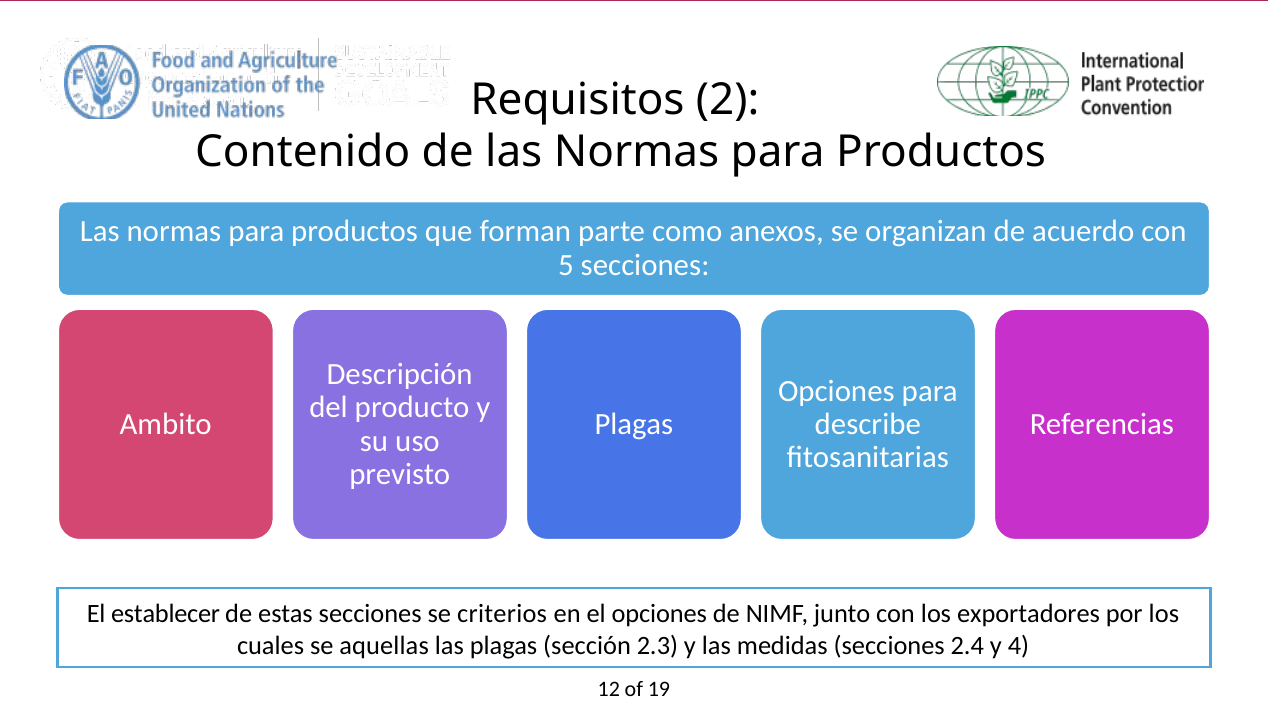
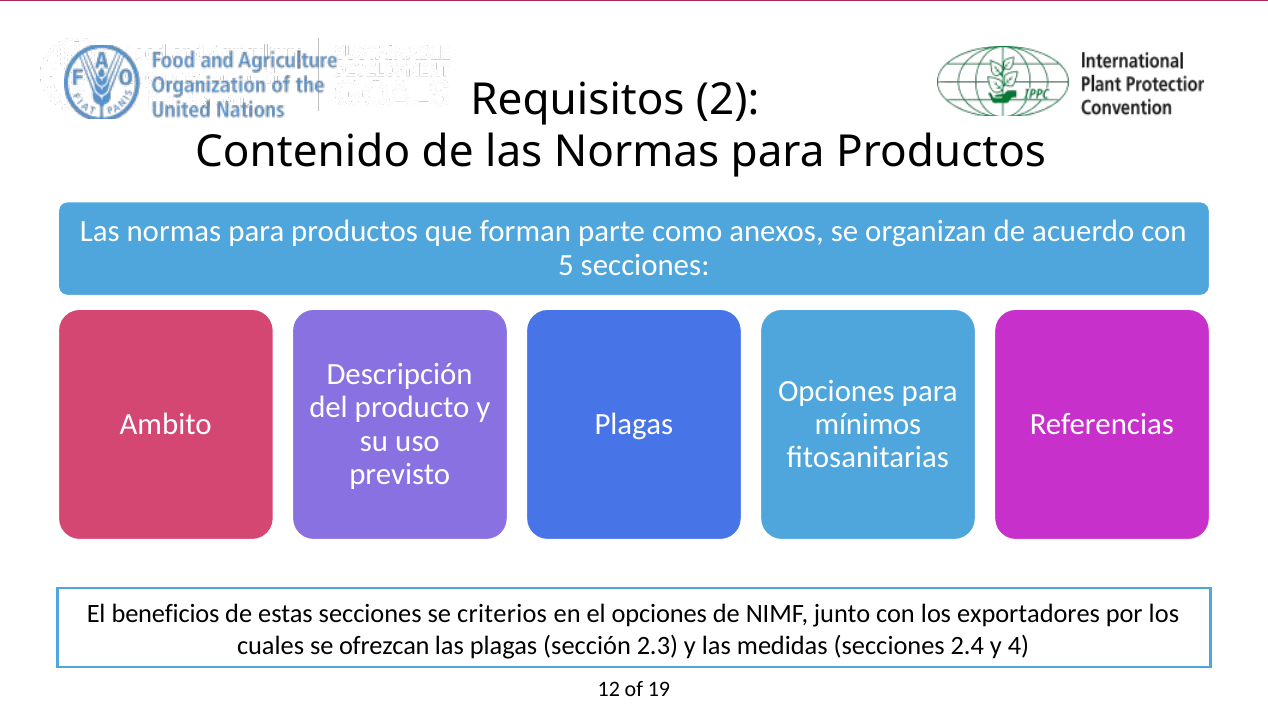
describe: describe -> mínimos
establecer: establecer -> beneficios
aquellas: aquellas -> ofrezcan
